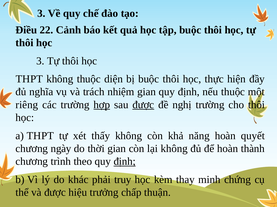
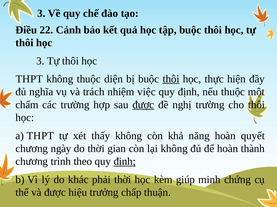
thôi at (171, 79) underline: none -> present
nhiệm gian: gian -> việc
riêng: riêng -> chấm
hợp underline: present -> none
phải truy: truy -> thời
thay: thay -> giúp
